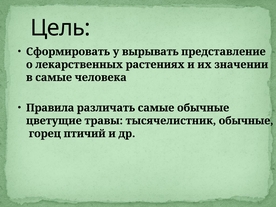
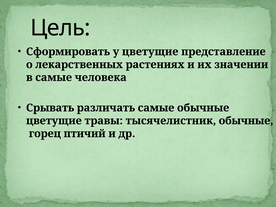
у вырывать: вырывать -> цветущие
Правила: Правила -> Срывать
